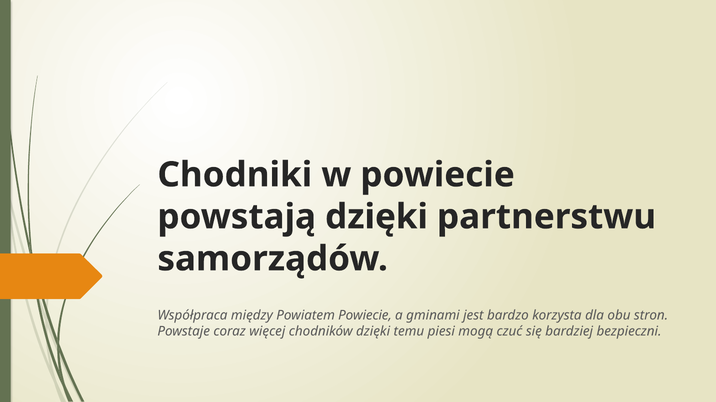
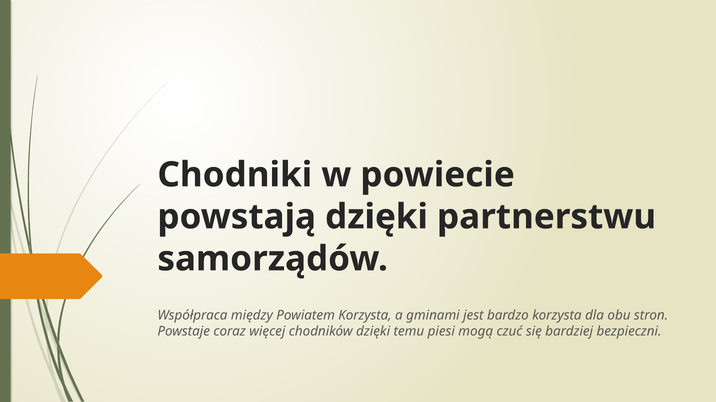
Powiatem Powiecie: Powiecie -> Korzysta
